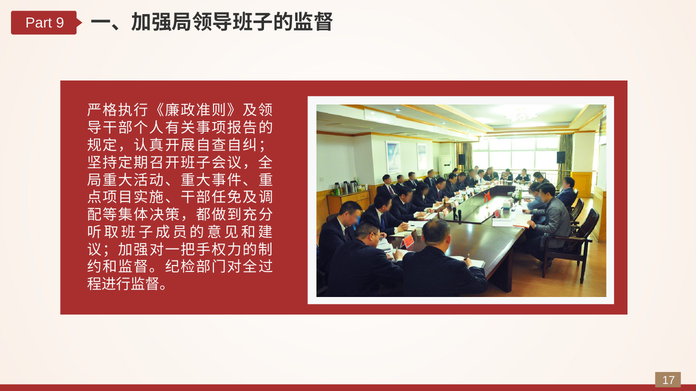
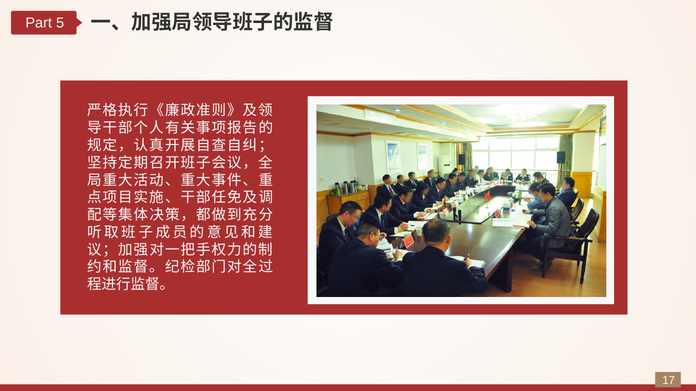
9: 9 -> 5
